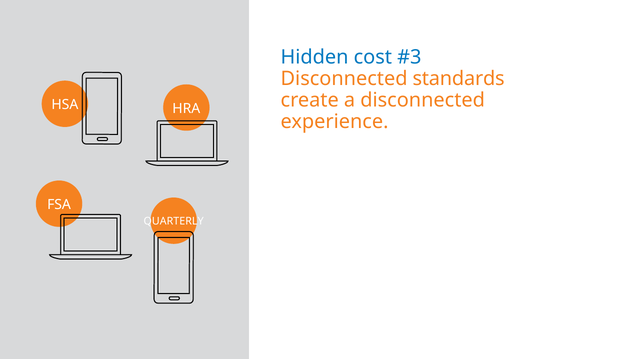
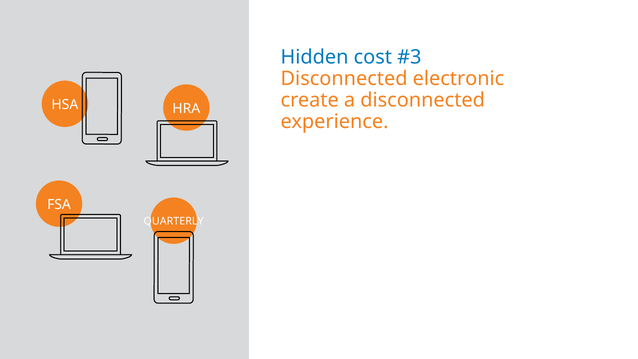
standards: standards -> electronic
